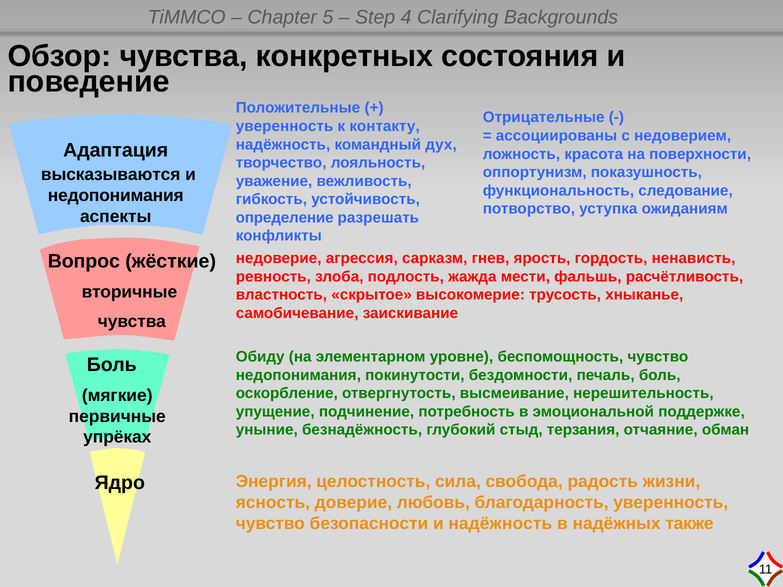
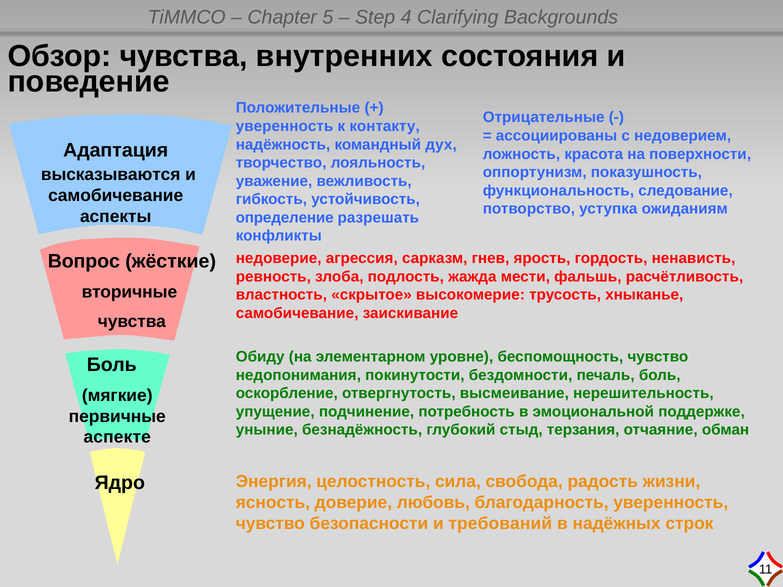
конкретных: конкретных -> внутренних
недопонимания at (116, 196): недопонимания -> самобичевание
упрёках: упрёках -> аспекте
и надёжность: надёжность -> требований
также: также -> строк
